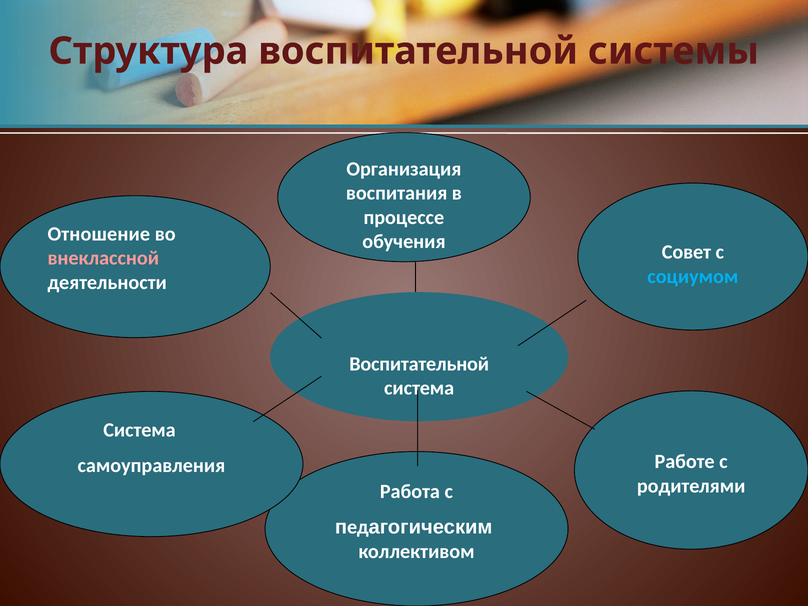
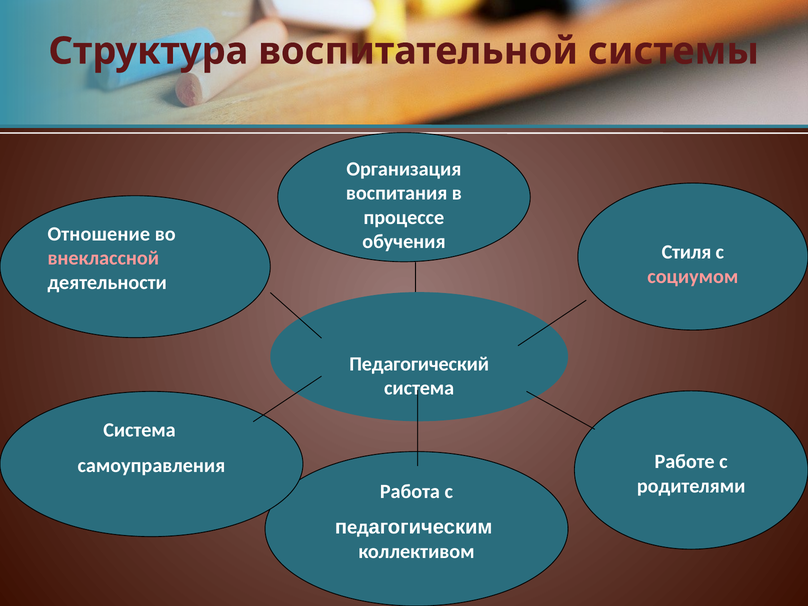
Совет: Совет -> Стиля
социумом colour: light blue -> pink
Воспитательной at (419, 364): Воспитательной -> Педагогический
